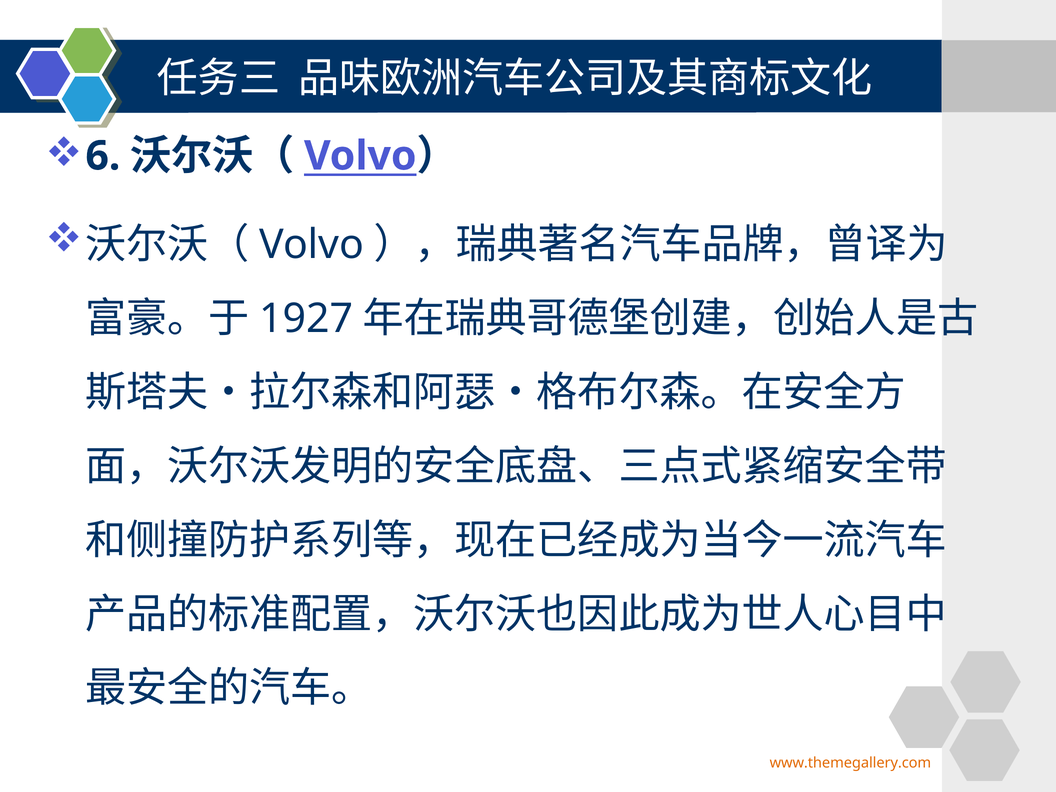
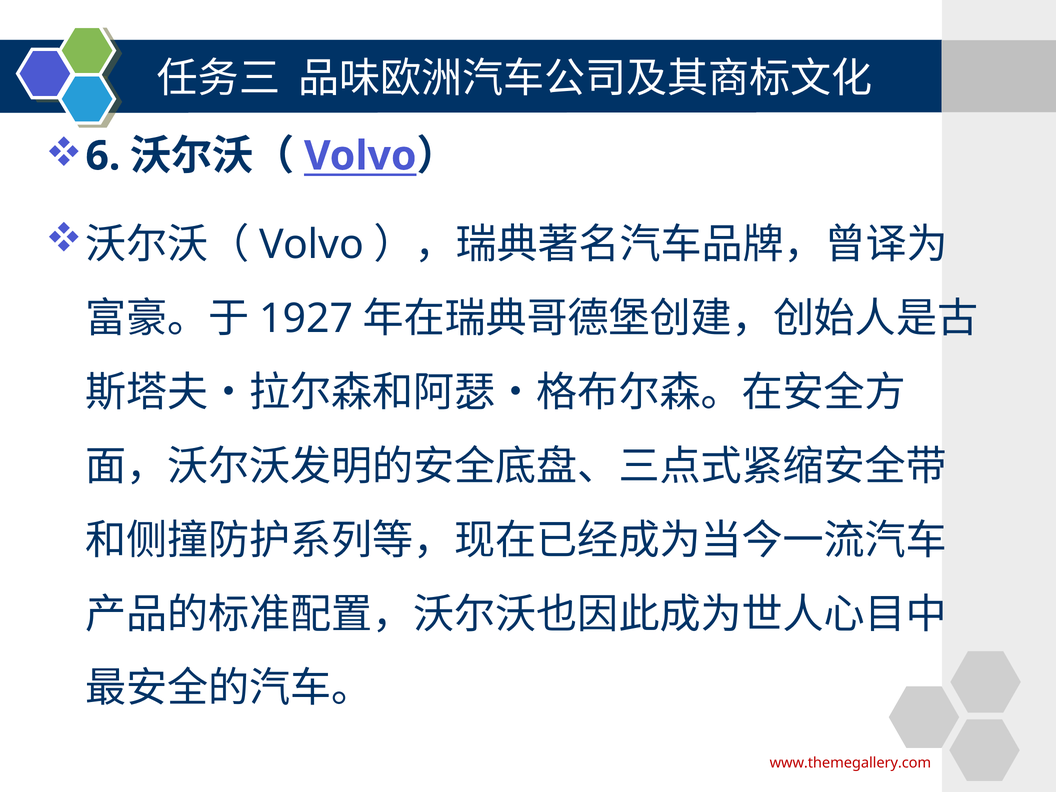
www.themegallery.com colour: orange -> red
